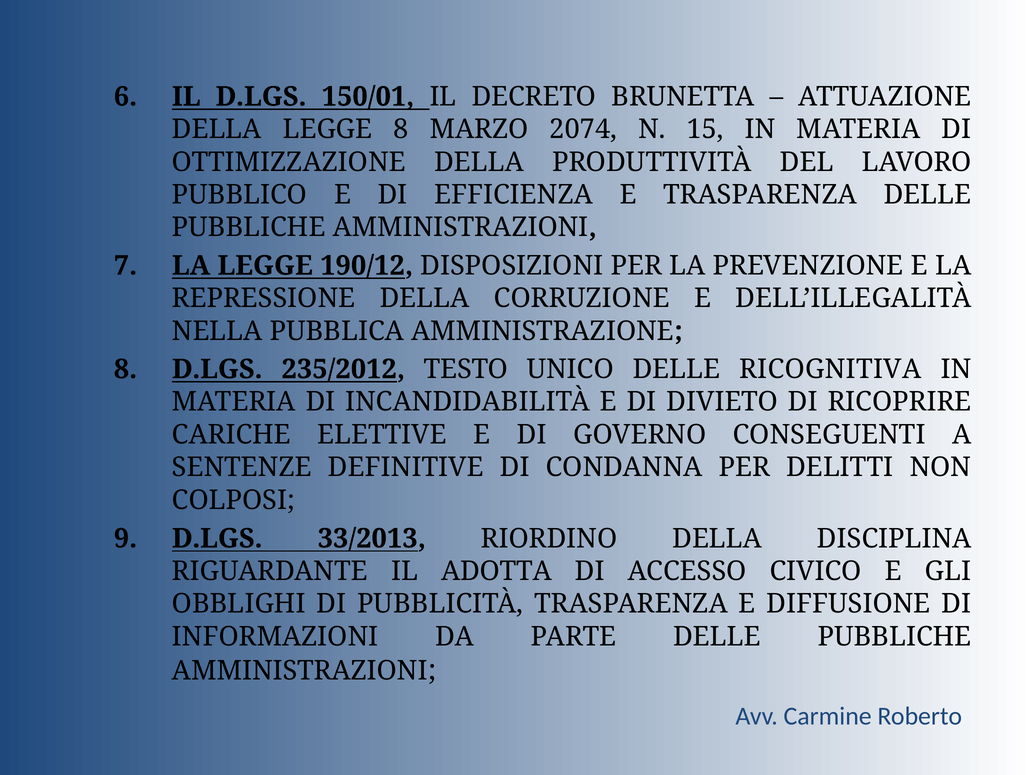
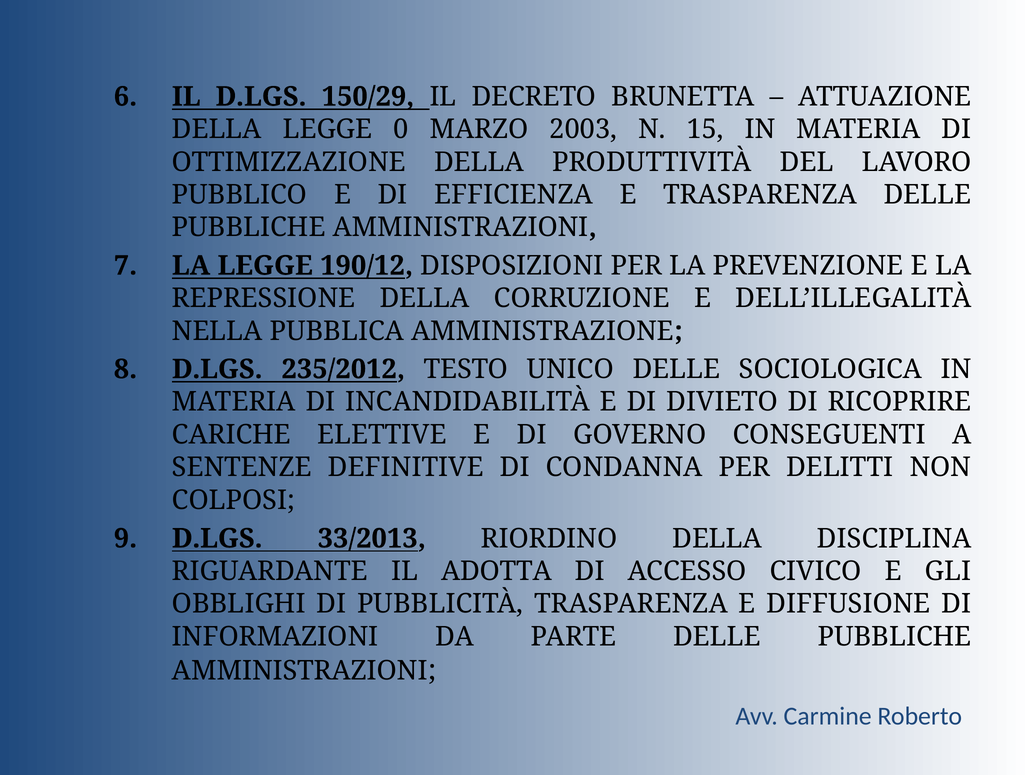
150/01: 150/01 -> 150/29
LEGGE 8: 8 -> 0
2074: 2074 -> 2003
RICOGNITIVA: RICOGNITIVA -> SOCIOLOGICA
